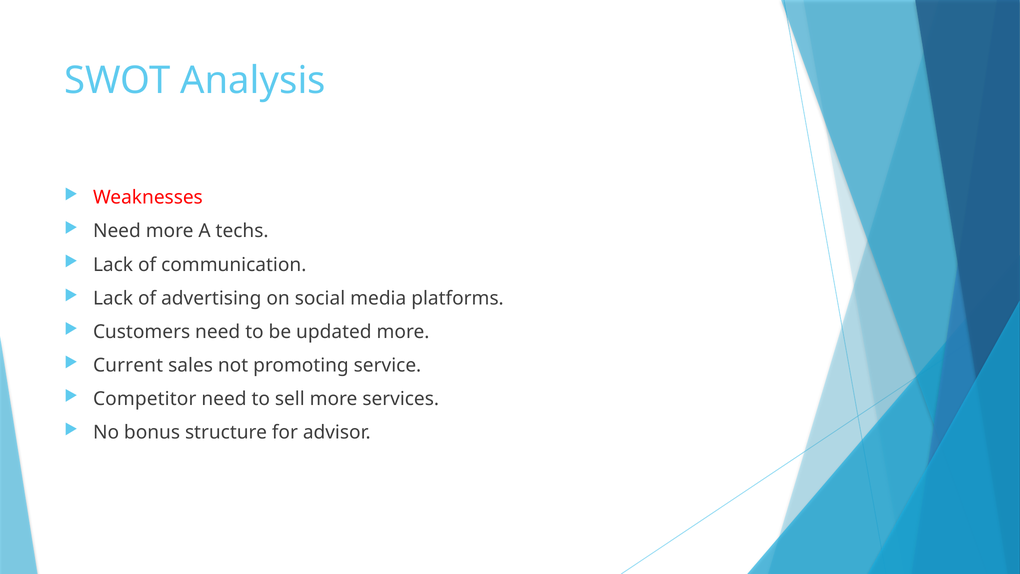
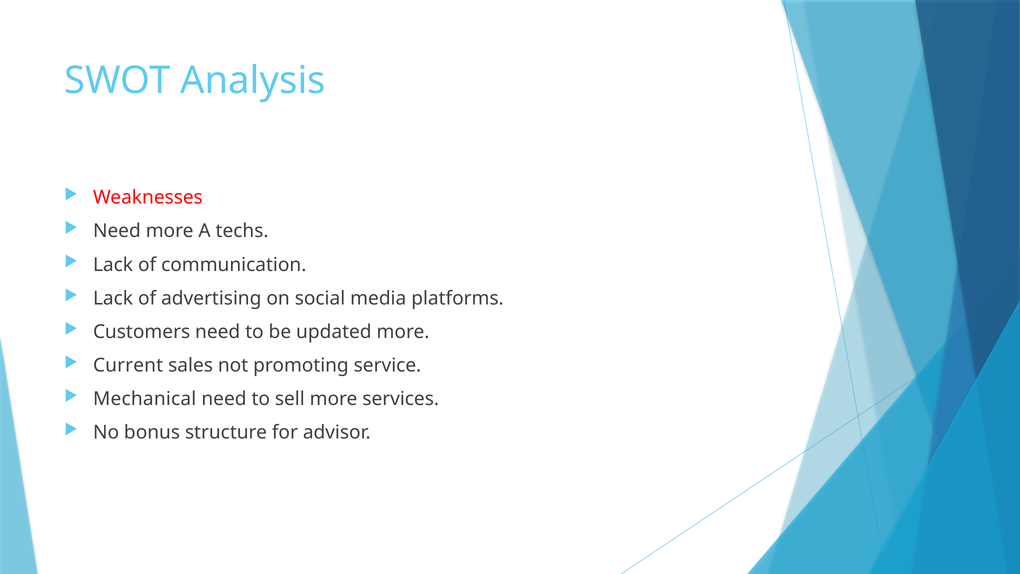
Competitor: Competitor -> Mechanical
